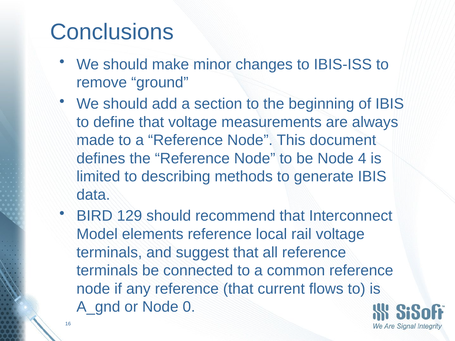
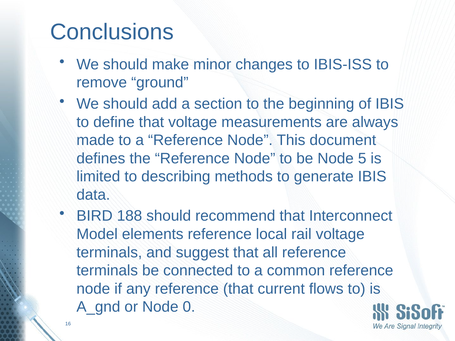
4: 4 -> 5
129: 129 -> 188
